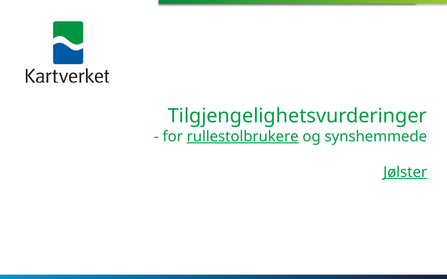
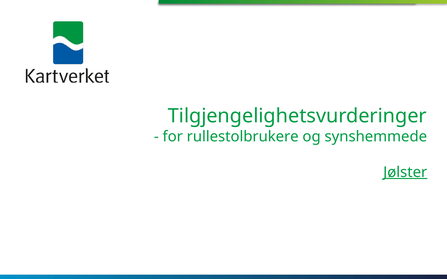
rullestolbrukere underline: present -> none
